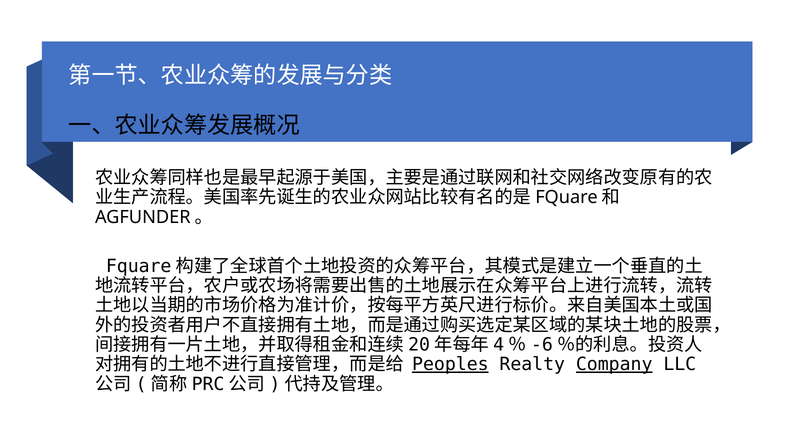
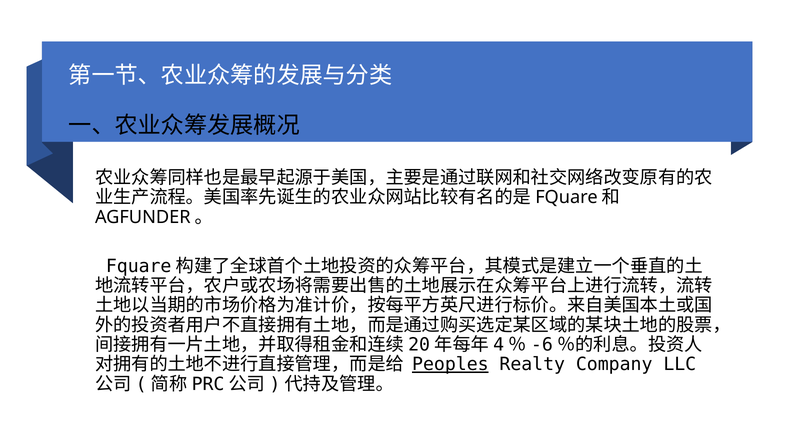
Company underline: present -> none
